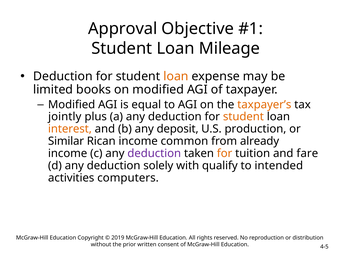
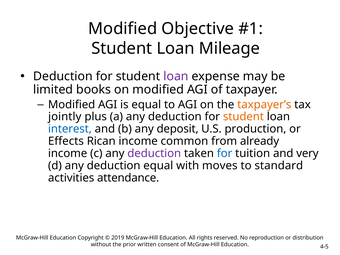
Approval at (123, 29): Approval -> Modified
loan at (176, 76) colour: orange -> purple
interest colour: orange -> blue
Similar: Similar -> Effects
for at (225, 153) colour: orange -> blue
fare: fare -> very
deduction solely: solely -> equal
qualify: qualify -> moves
intended: intended -> standard
computers: computers -> attendance
